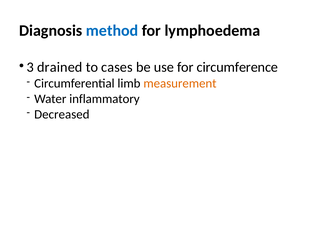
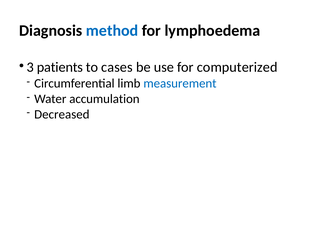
drained: drained -> patients
circumference: circumference -> computerized
measurement colour: orange -> blue
inflammatory: inflammatory -> accumulation
